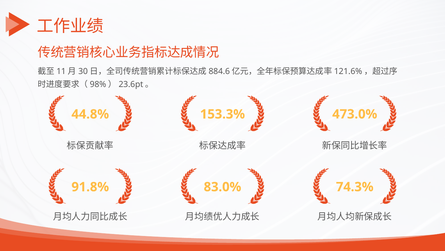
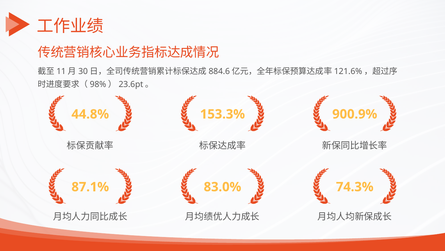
473.0%: 473.0% -> 900.9%
91.8%: 91.8% -> 87.1%
